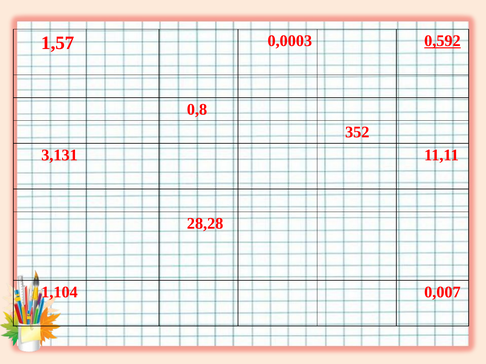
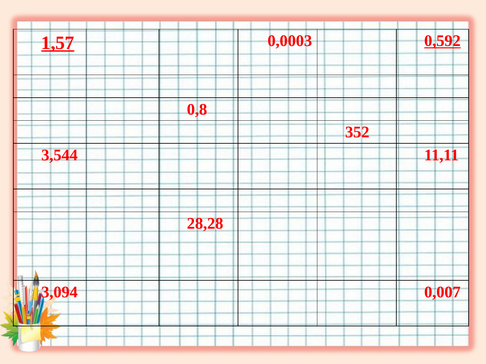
1,57 underline: none -> present
3,131: 3,131 -> 3,544
1,104: 1,104 -> 3,094
